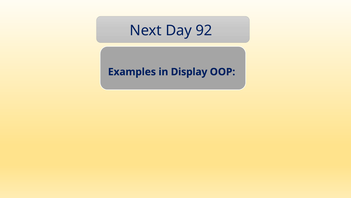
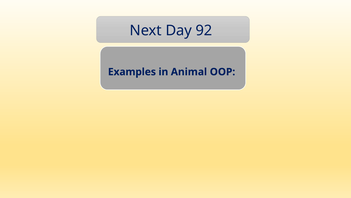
Display: Display -> Animal
